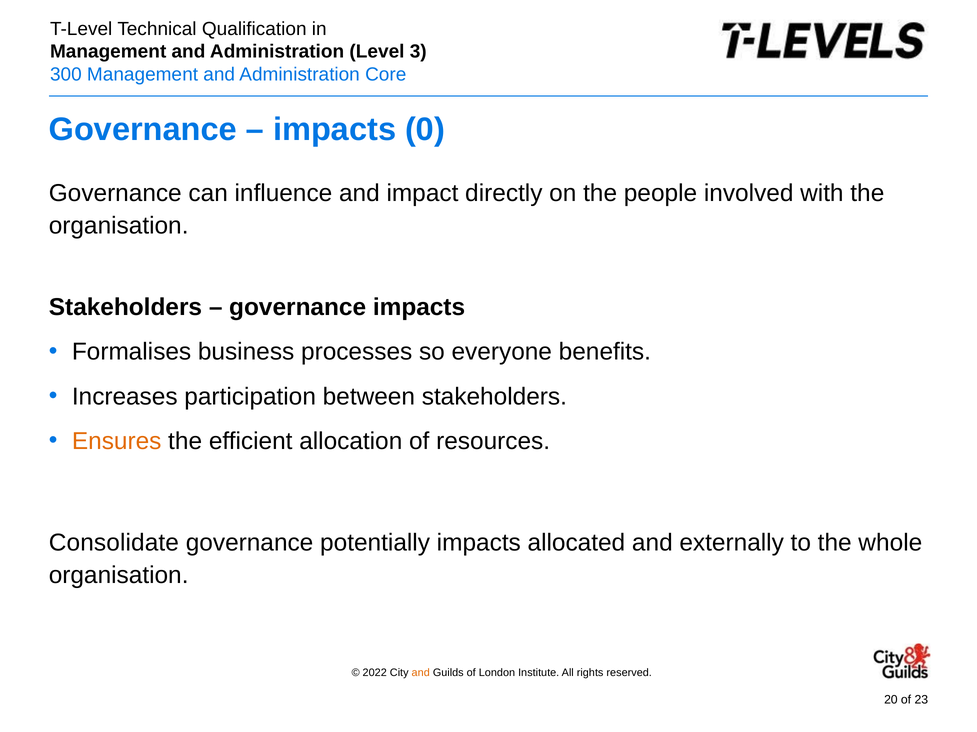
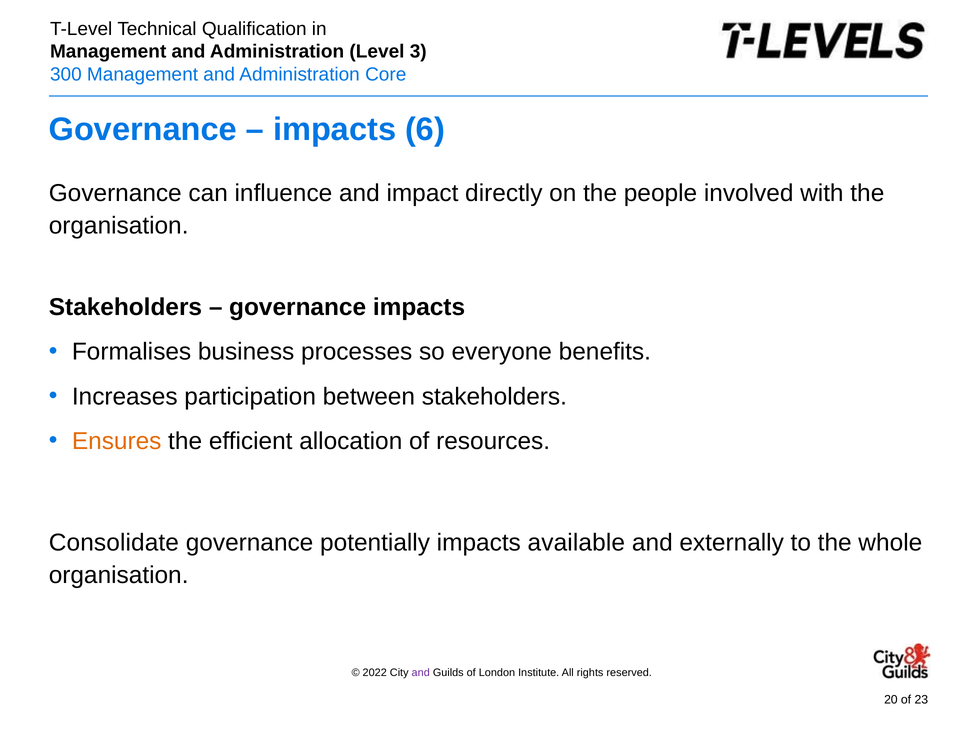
0: 0 -> 6
allocated: allocated -> available
and at (421, 674) colour: orange -> purple
